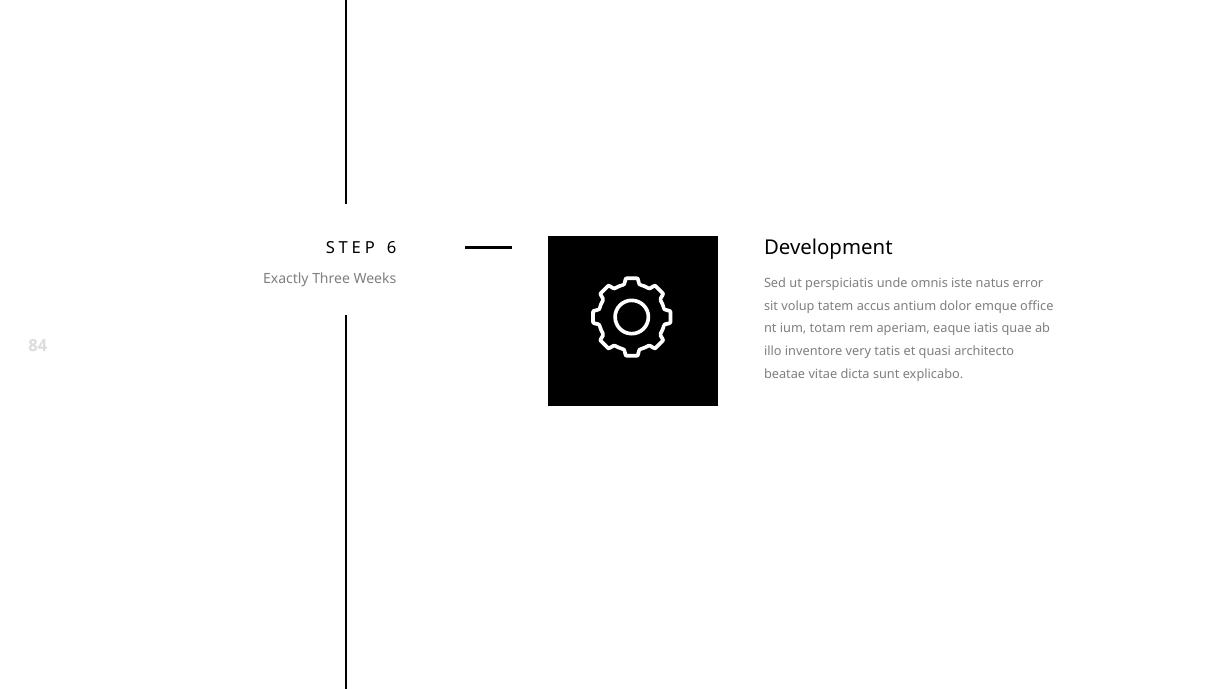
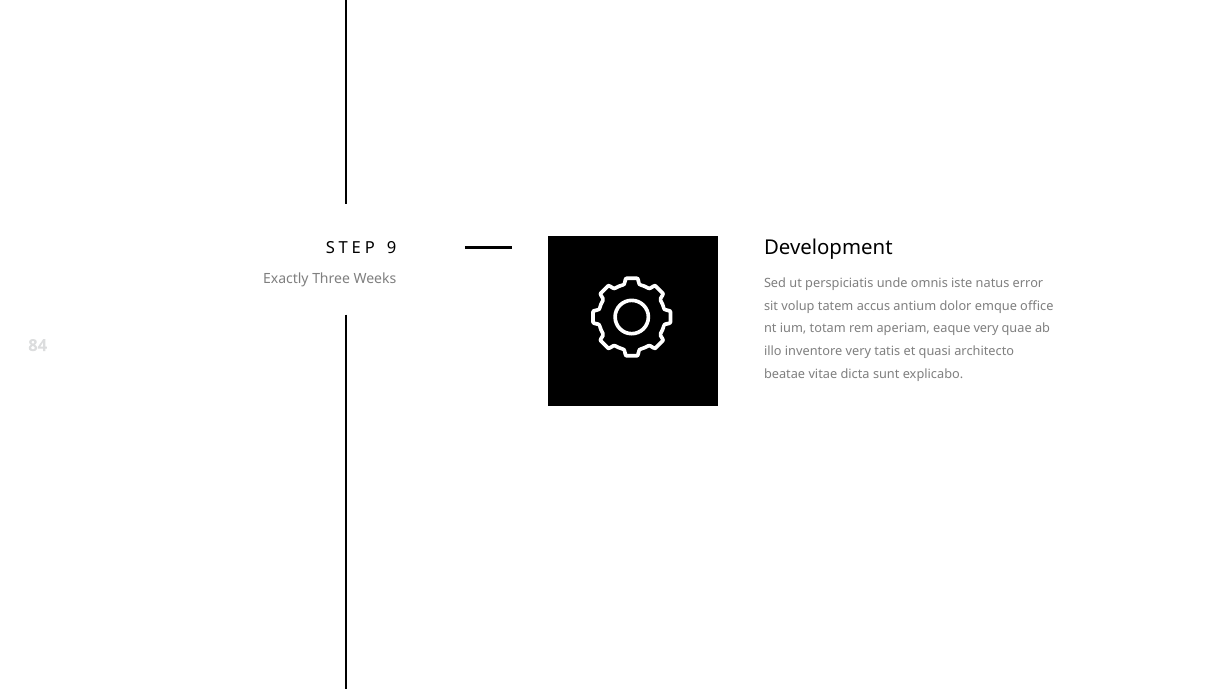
6: 6 -> 9
eaque iatis: iatis -> very
